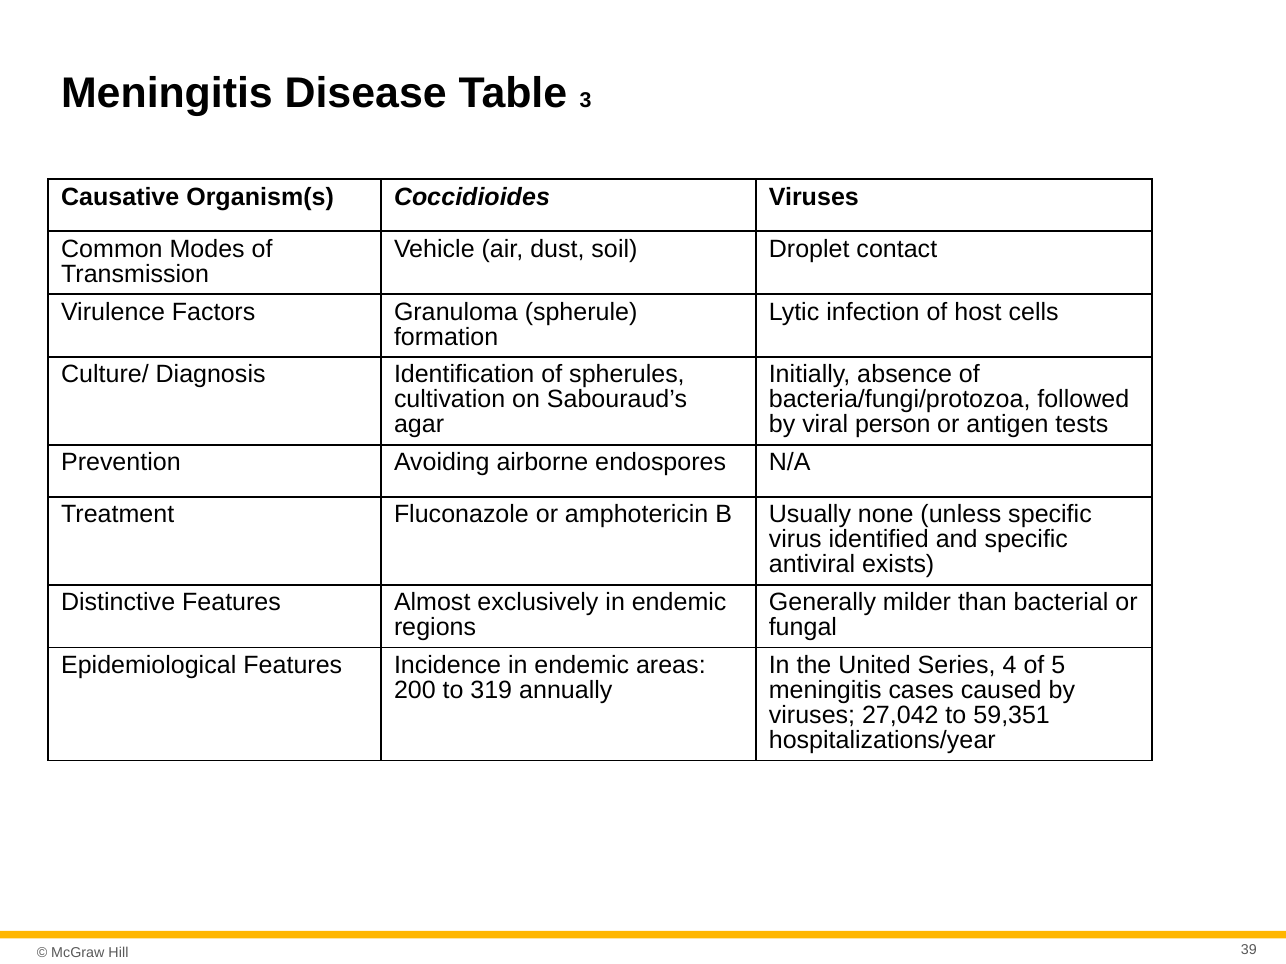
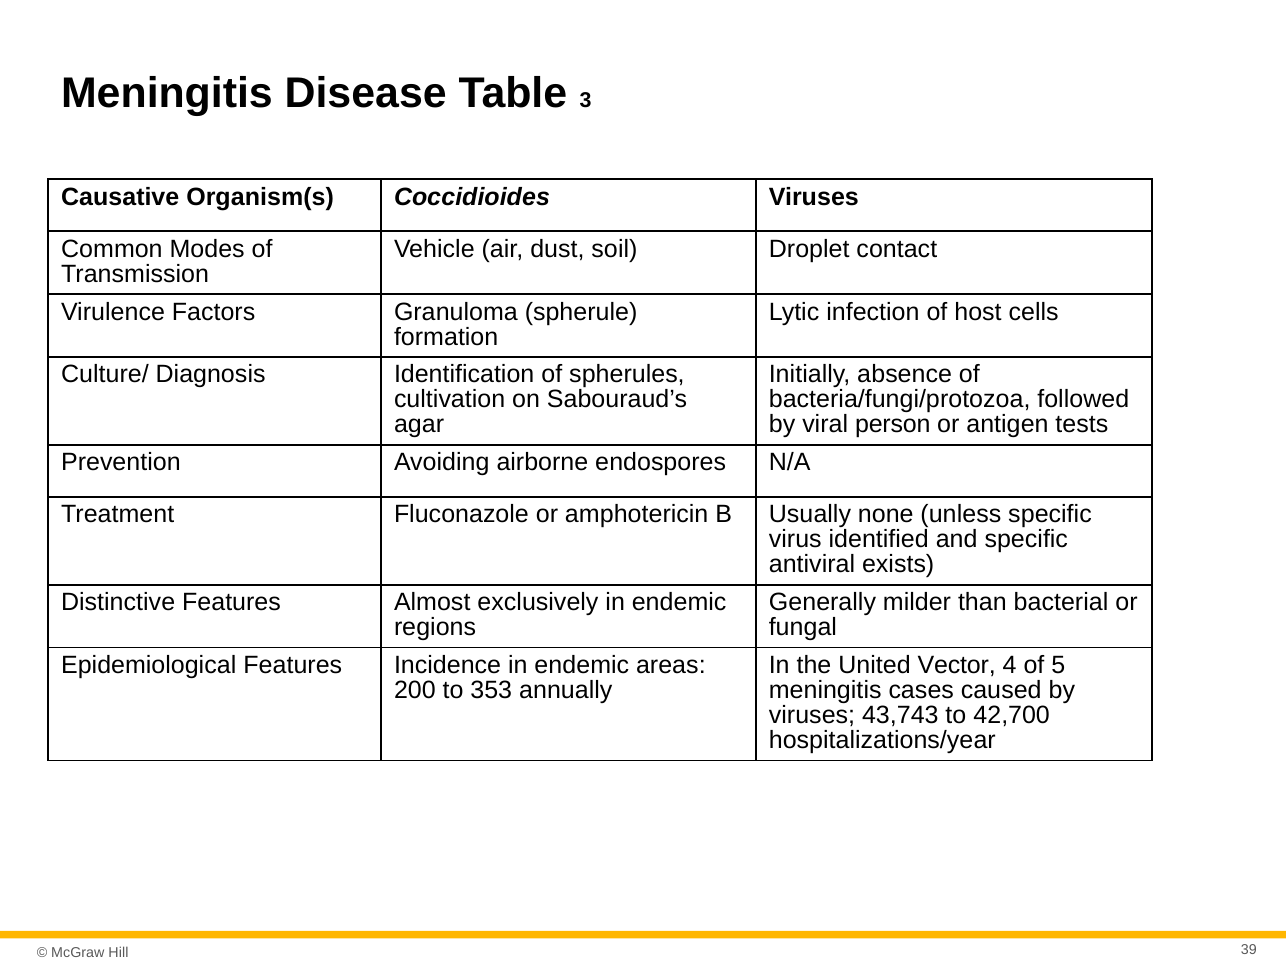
Series: Series -> Vector
319: 319 -> 353
27,042: 27,042 -> 43,743
59,351: 59,351 -> 42,700
